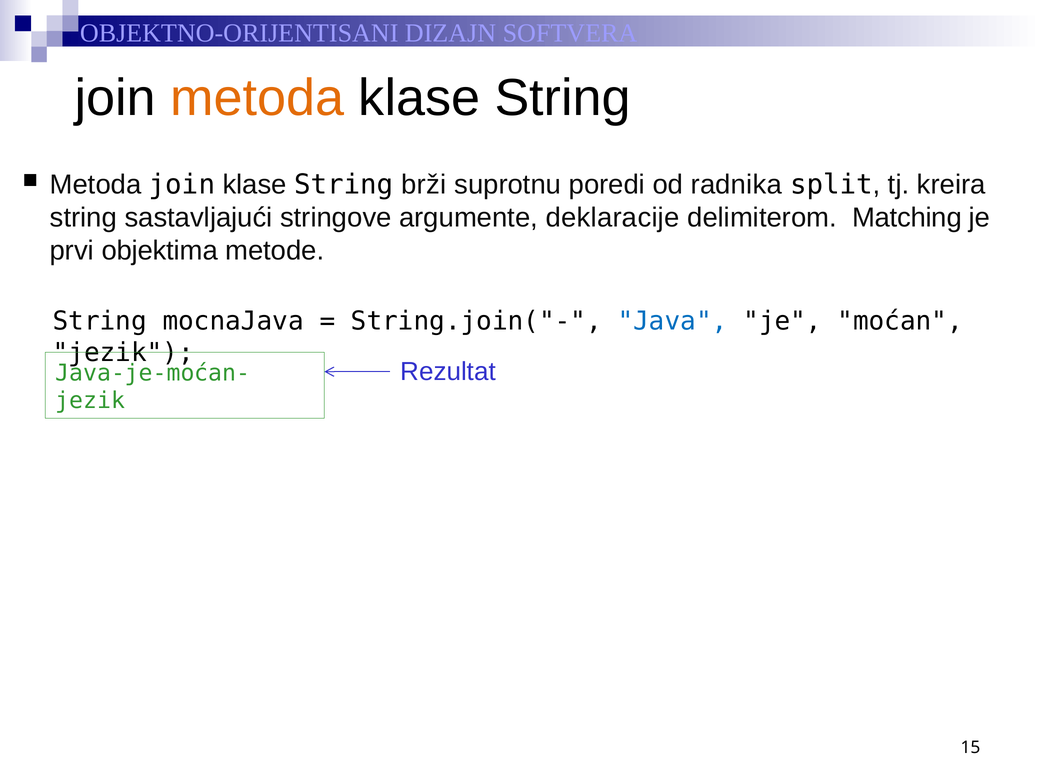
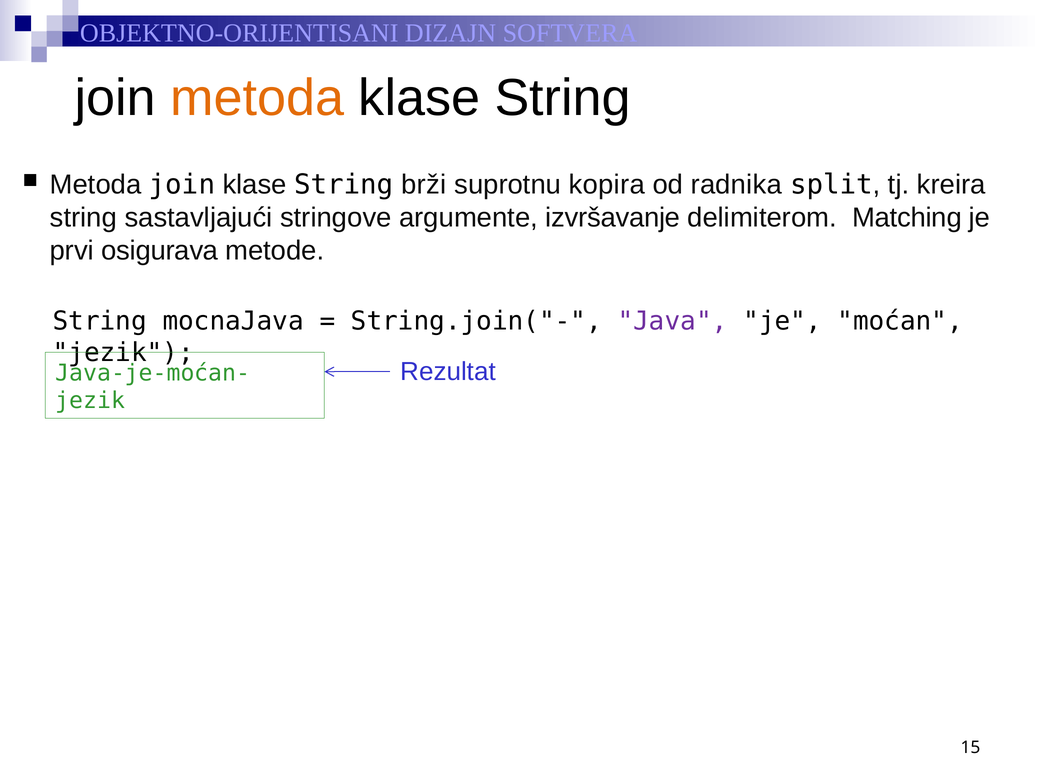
poredi: poredi -> kopira
deklaracije: deklaracije -> izvršavanje
objektima: objektima -> osigurava
Java colour: blue -> purple
